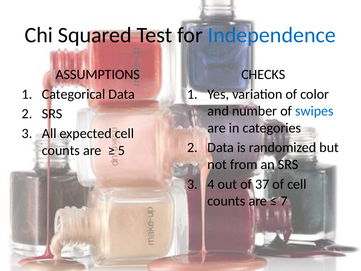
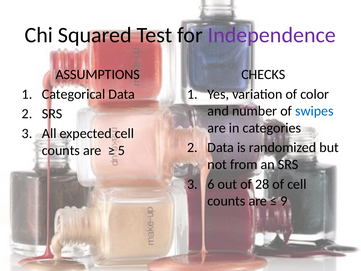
Independence colour: blue -> purple
4: 4 -> 6
37: 37 -> 28
7: 7 -> 9
